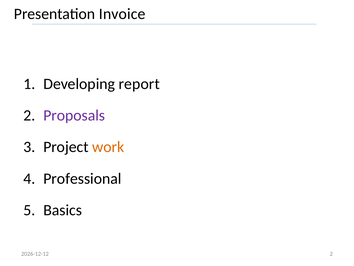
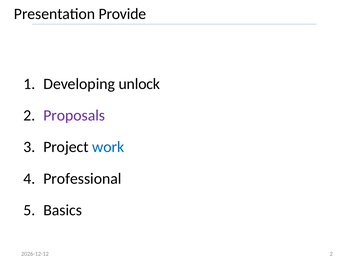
Invoice: Invoice -> Provide
report: report -> unlock
work colour: orange -> blue
